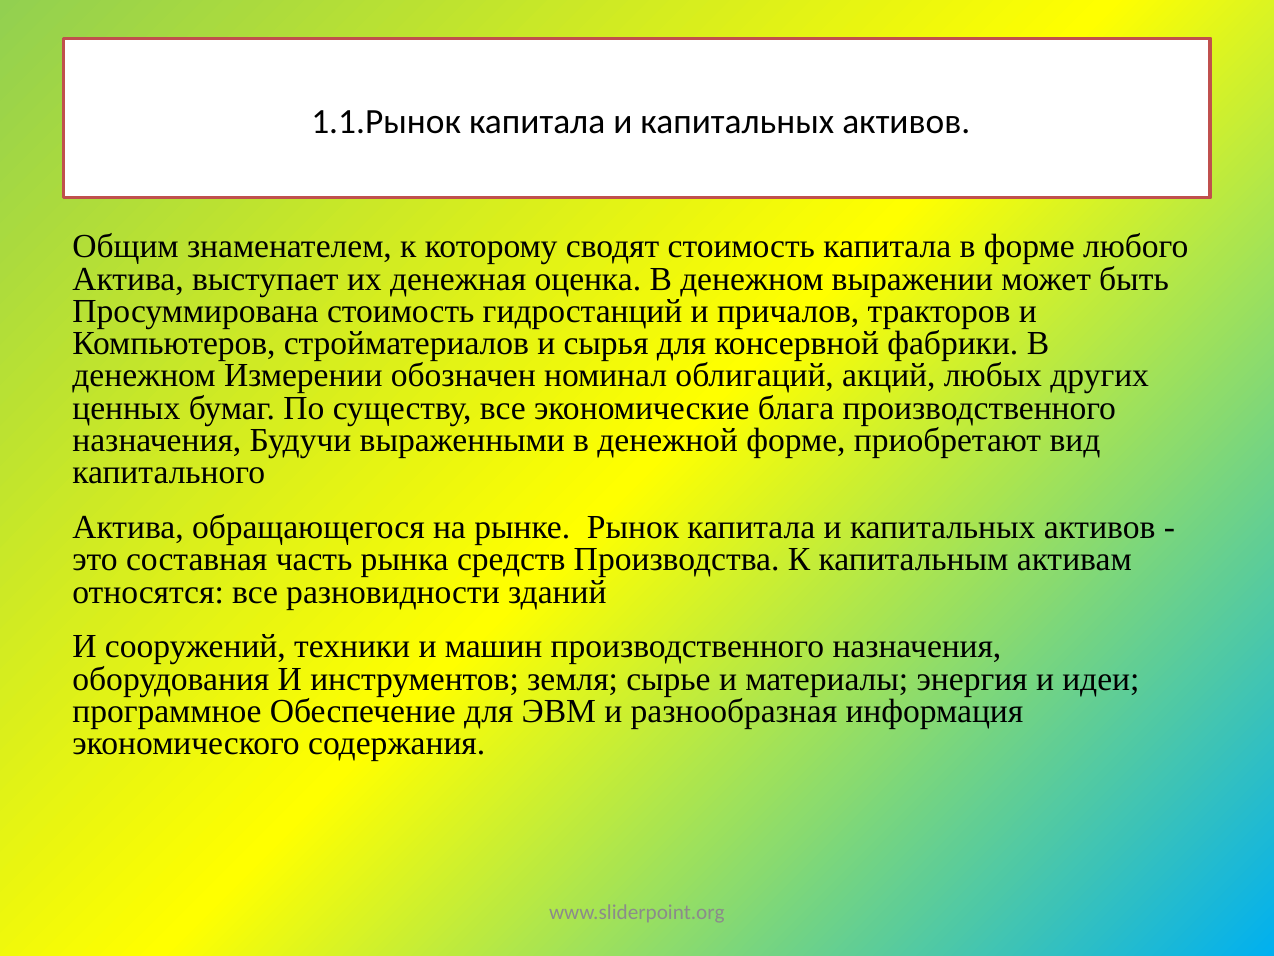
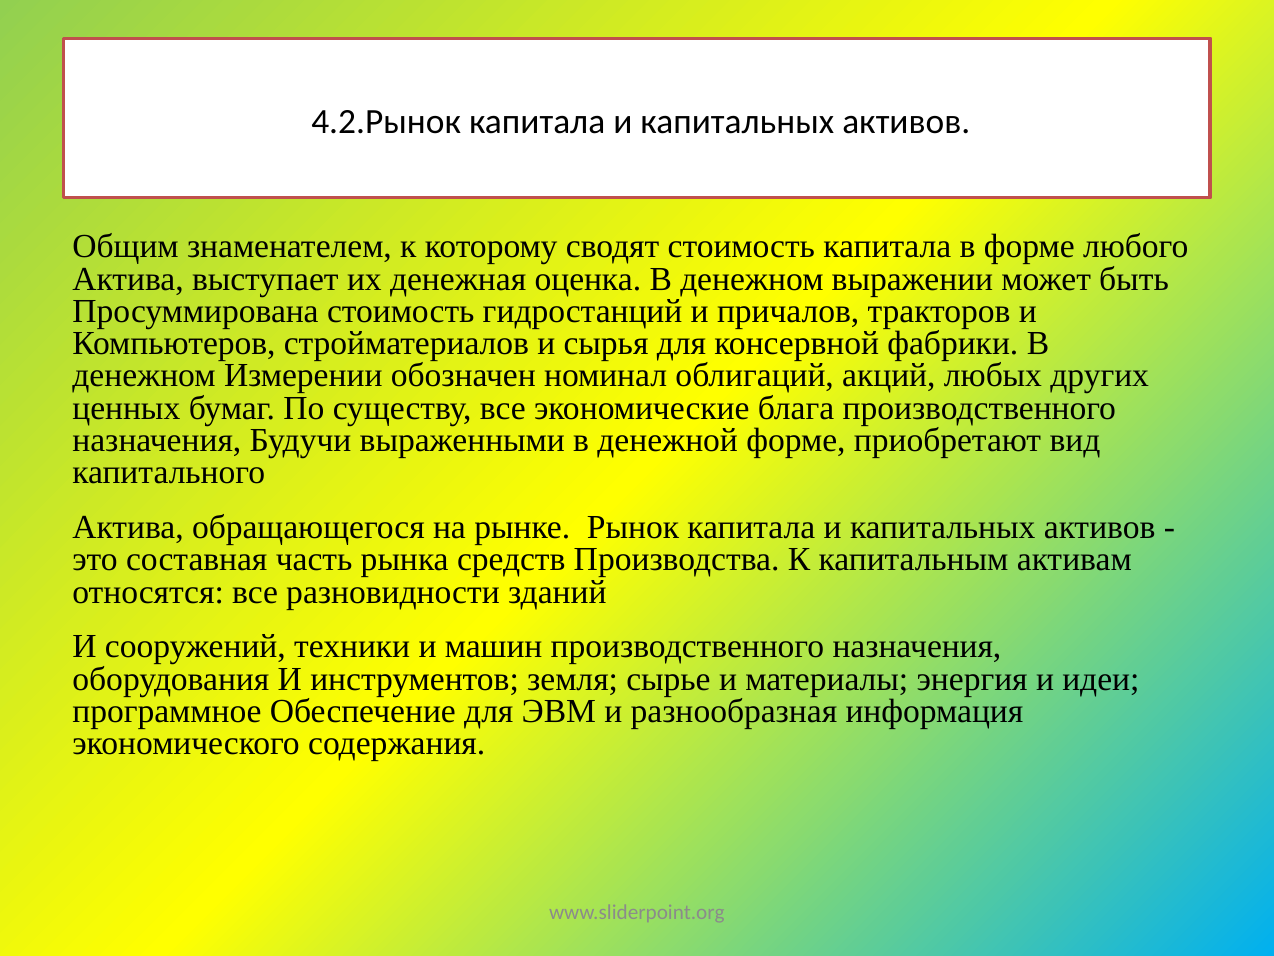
1.1.Рынок: 1.1.Рынок -> 4.2.Рынок
